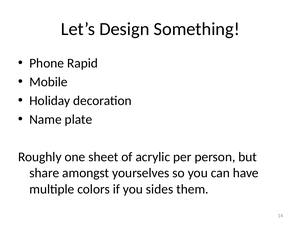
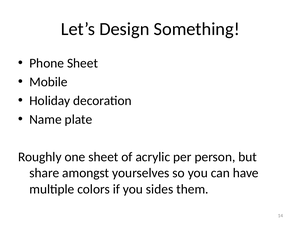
Phone Rapid: Rapid -> Sheet
